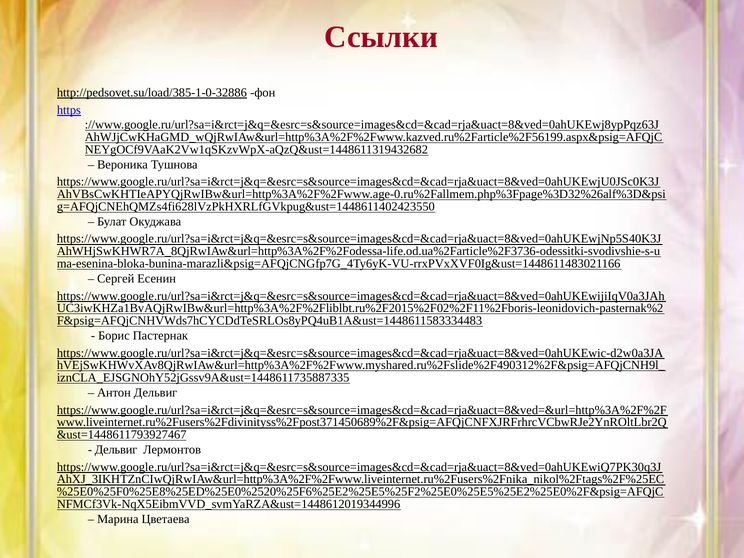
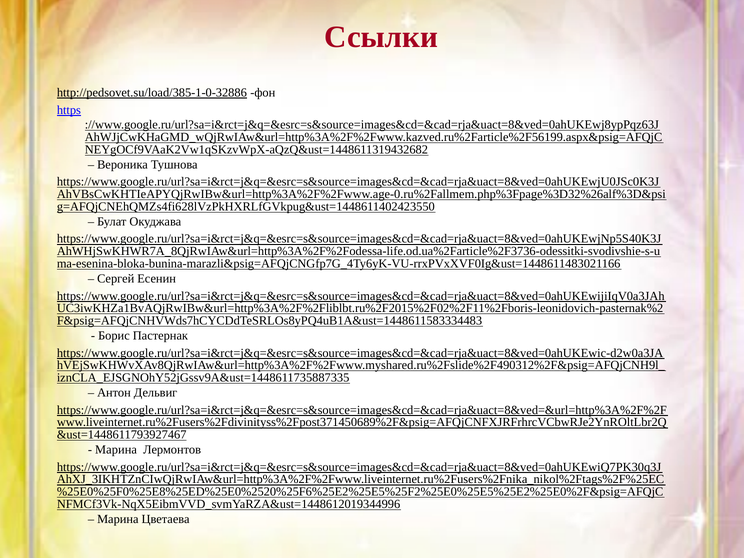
Дельвиг at (116, 450): Дельвиг -> Марина
